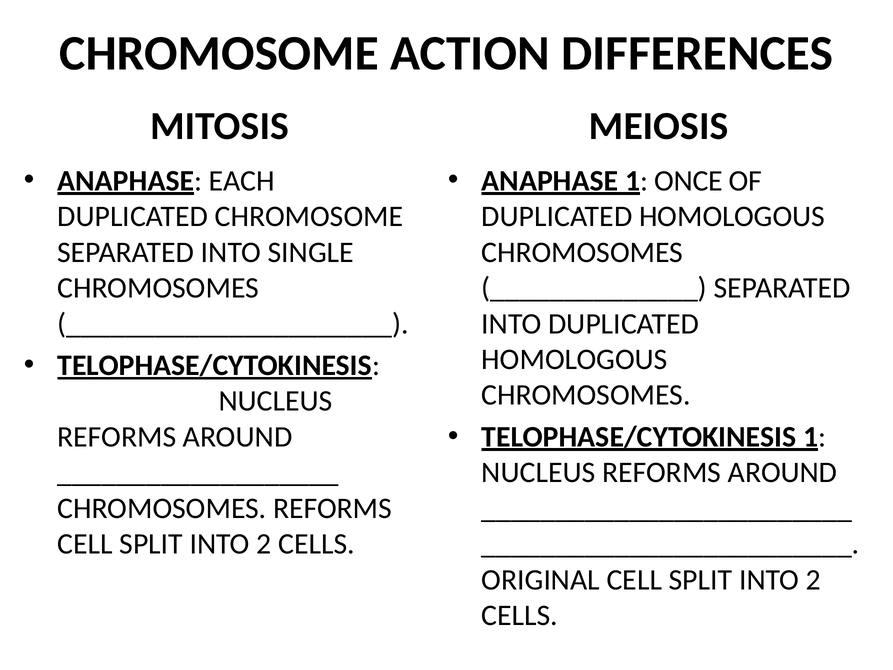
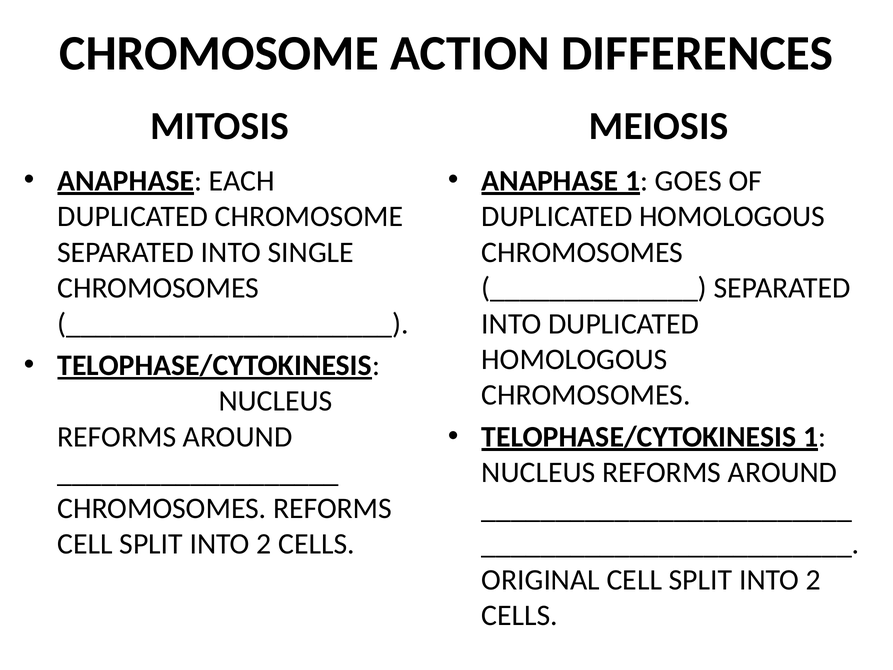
ONCE: ONCE -> GOES
